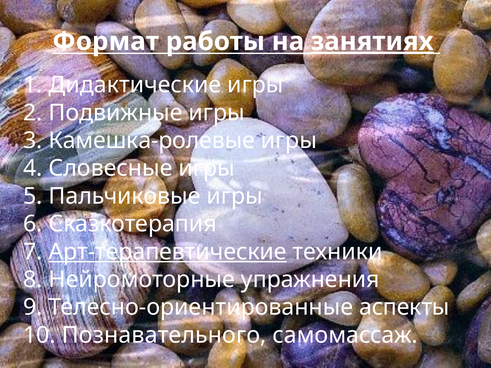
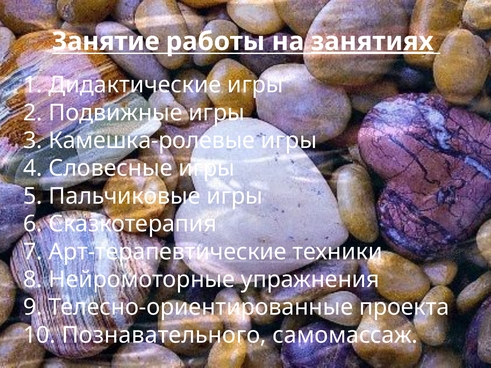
Формат: Формат -> Занятие
Арт-терапевтические underline: present -> none
аспекты: аспекты -> проекта
